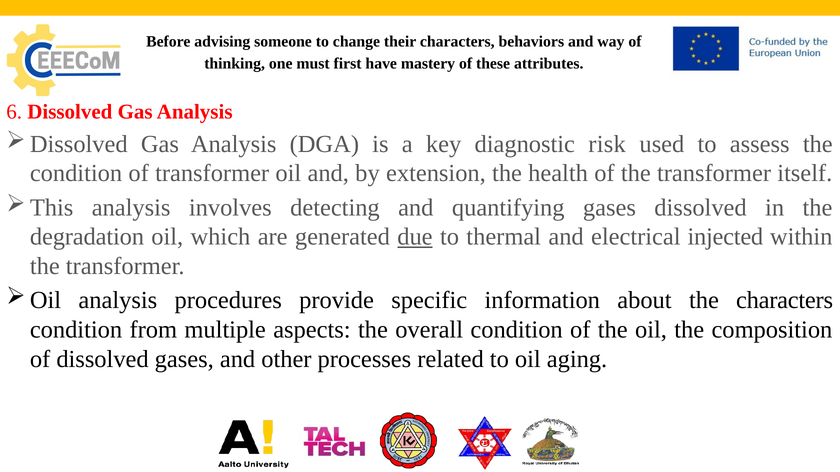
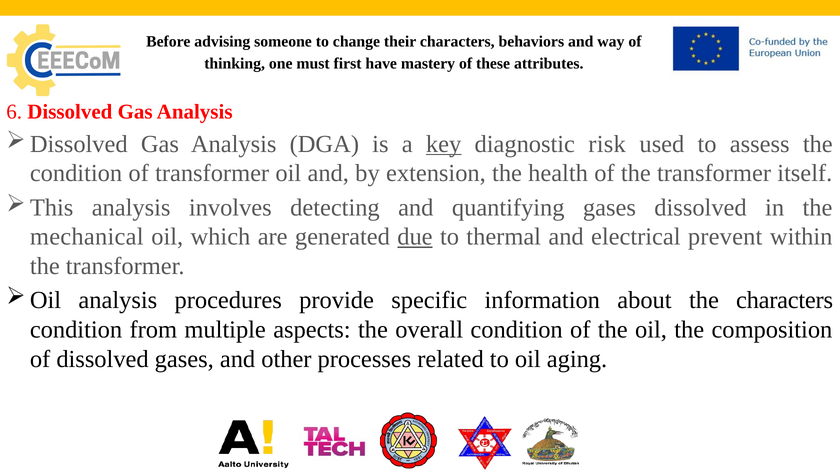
key underline: none -> present
degradation: degradation -> mechanical
injected: injected -> prevent
